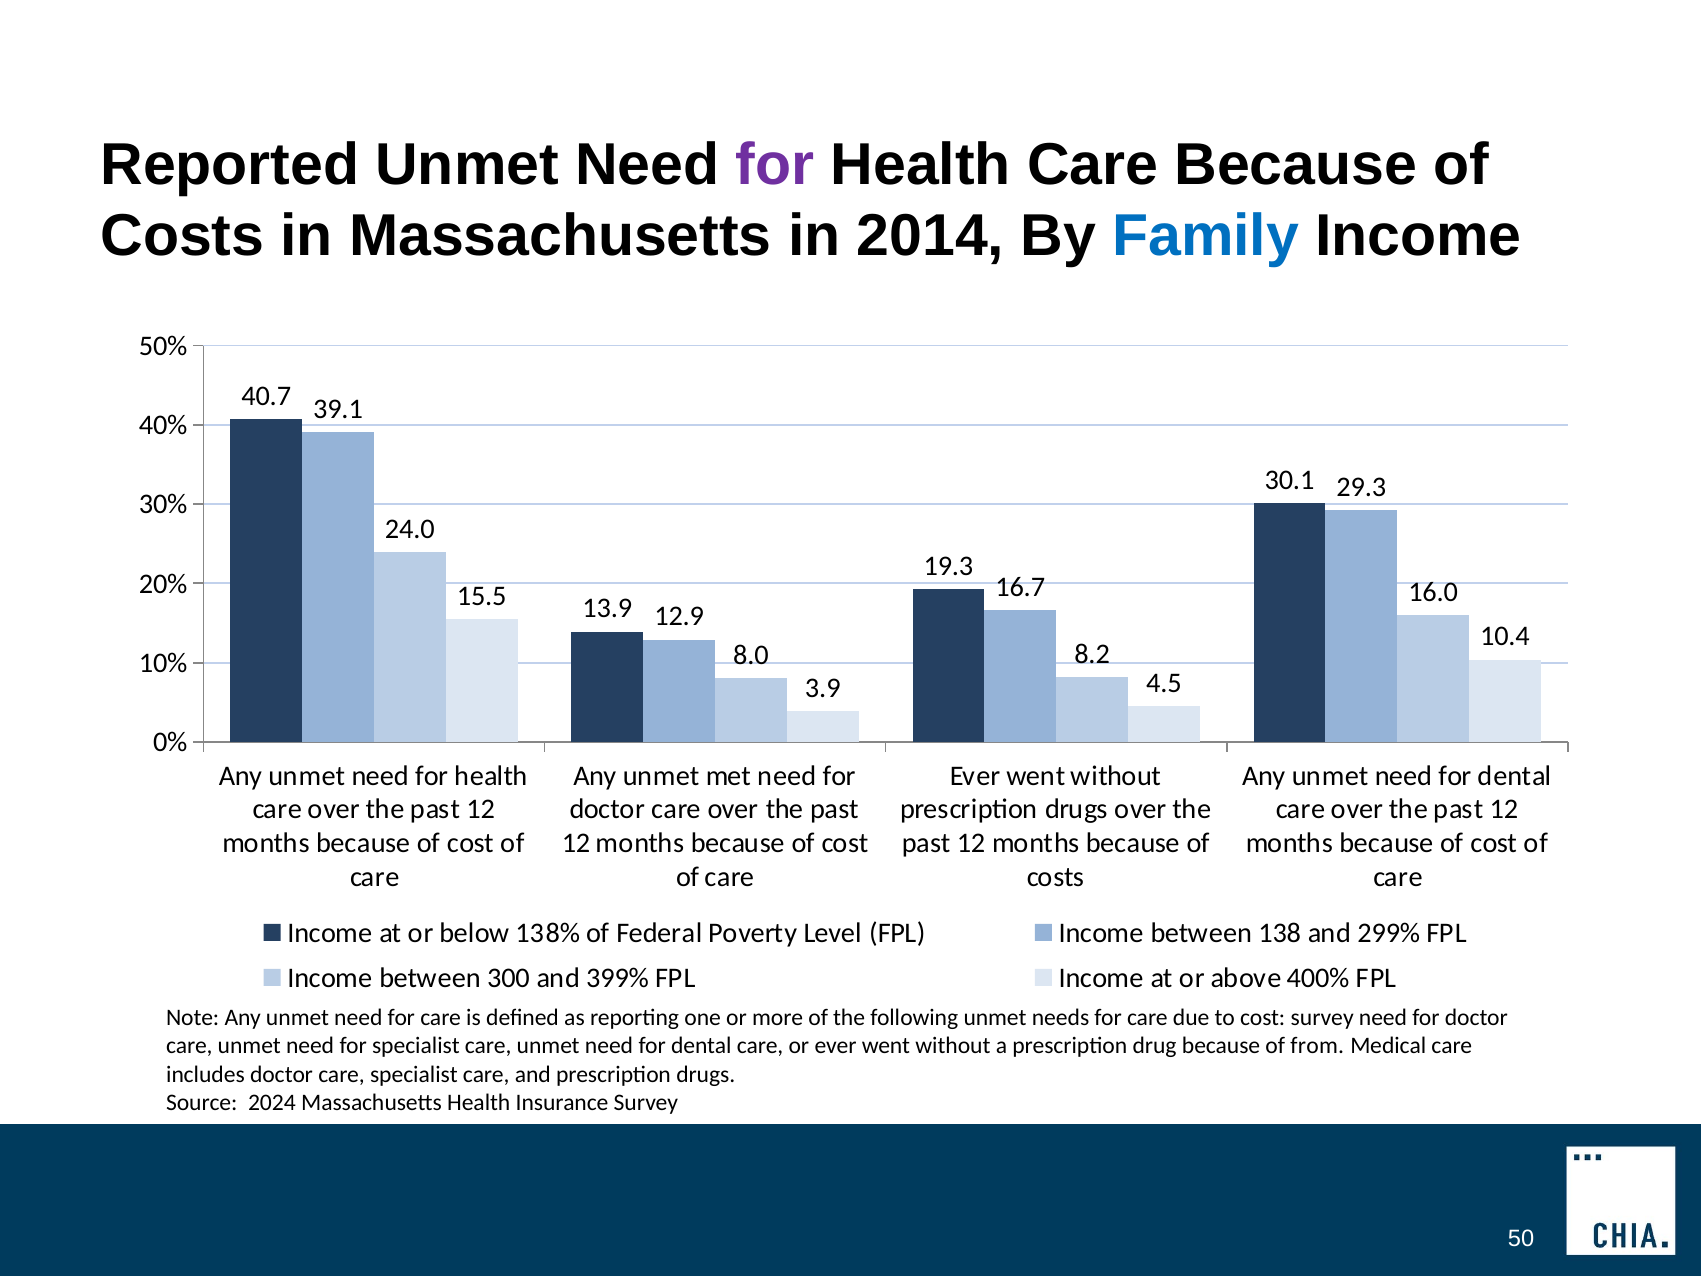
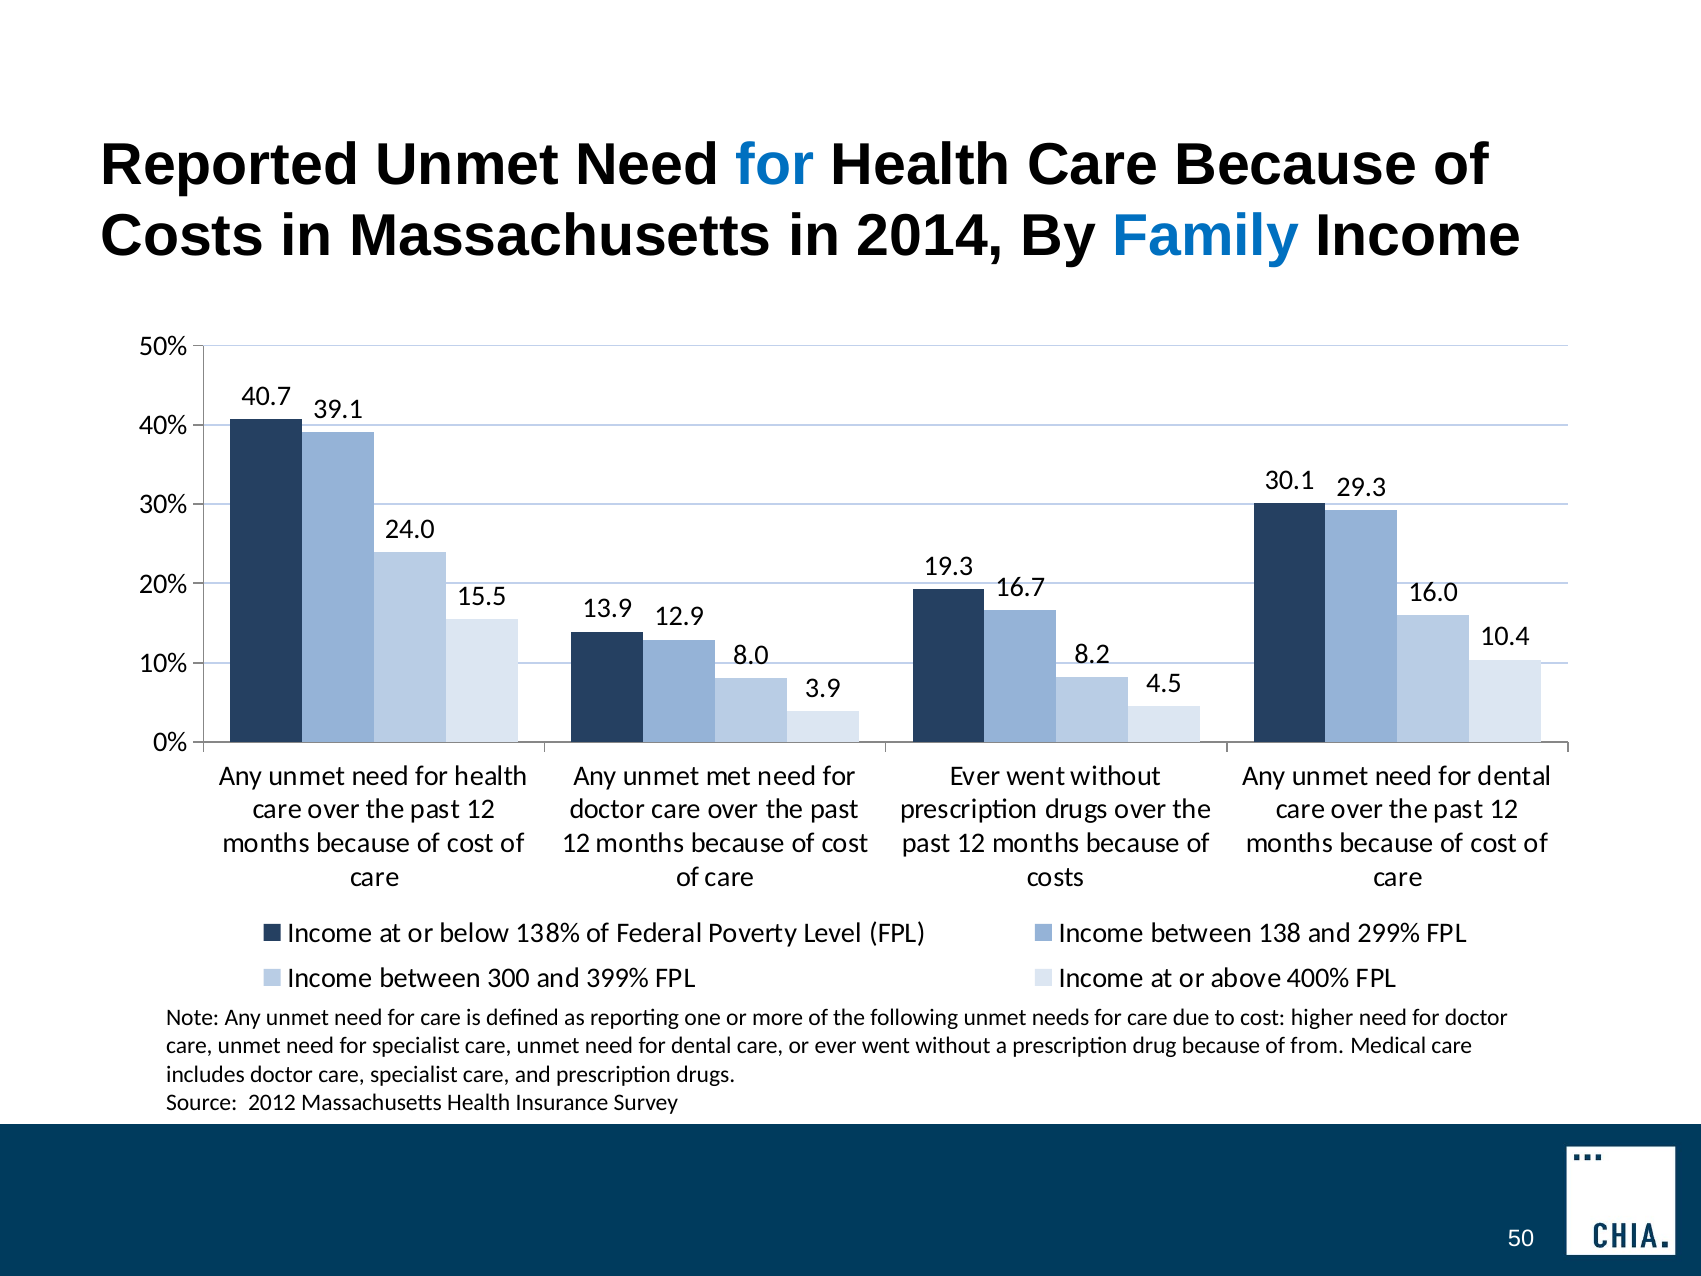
for at (775, 165) colour: purple -> blue
cost survey: survey -> higher
2024: 2024 -> 2012
